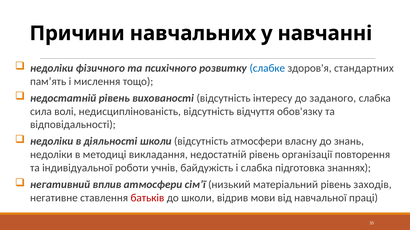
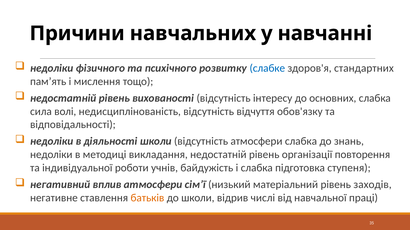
заданого: заданого -> основних
атмосфери власну: власну -> слабка
знаннях: знаннях -> ступеня
батьків colour: red -> orange
мови: мови -> числі
